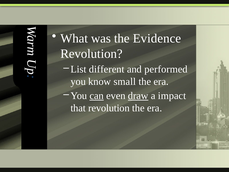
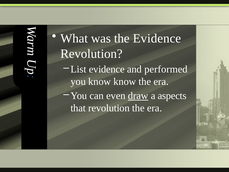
List different: different -> evidence
know small: small -> know
can underline: present -> none
impact: impact -> aspects
